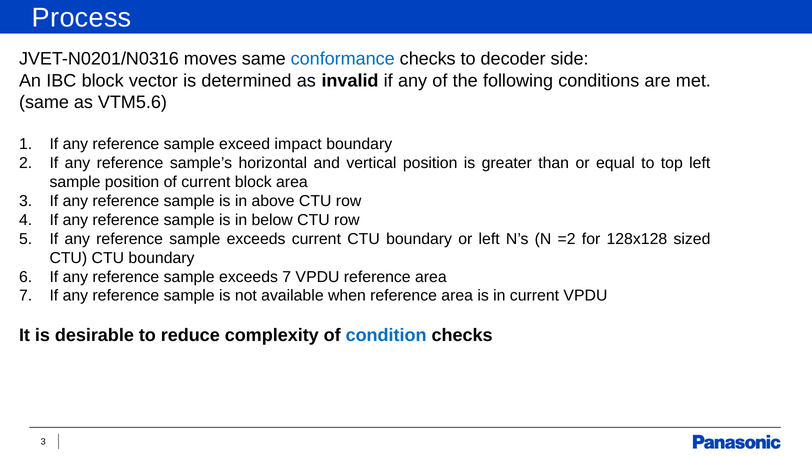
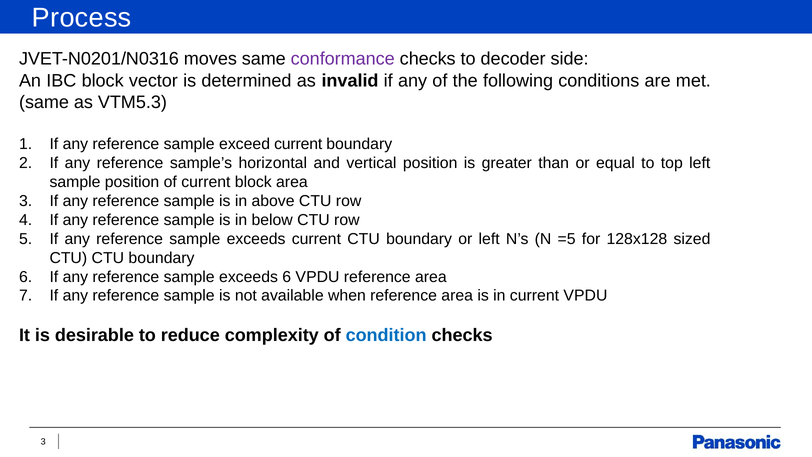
conformance colour: blue -> purple
VTM5.6: VTM5.6 -> VTM5.3
exceed impact: impact -> current
=2: =2 -> =5
exceeds 7: 7 -> 6
